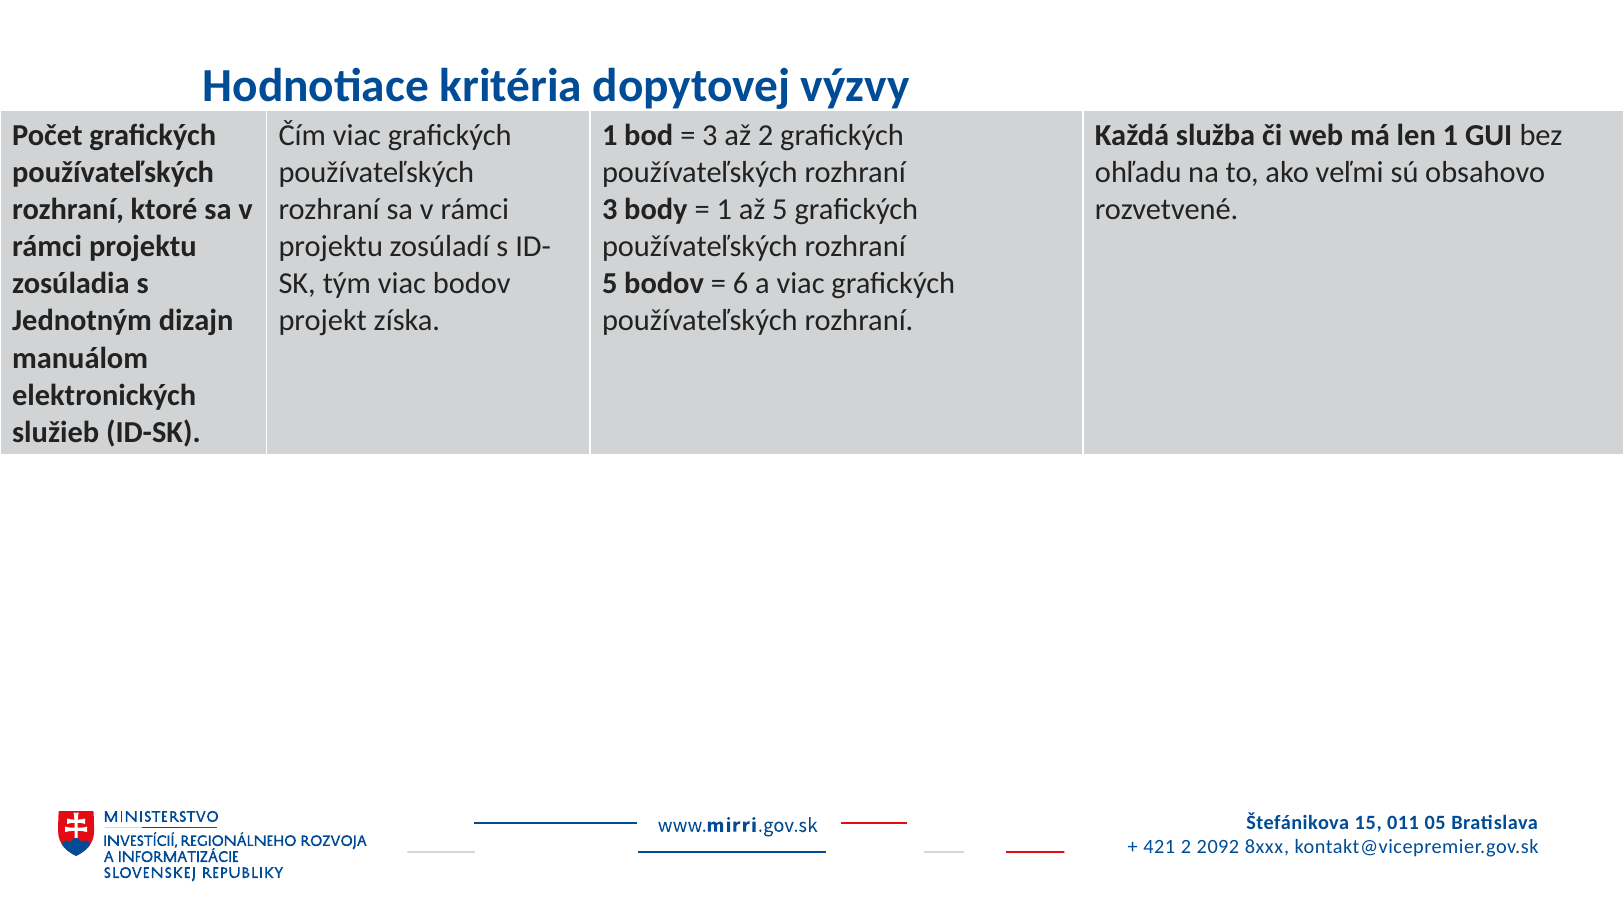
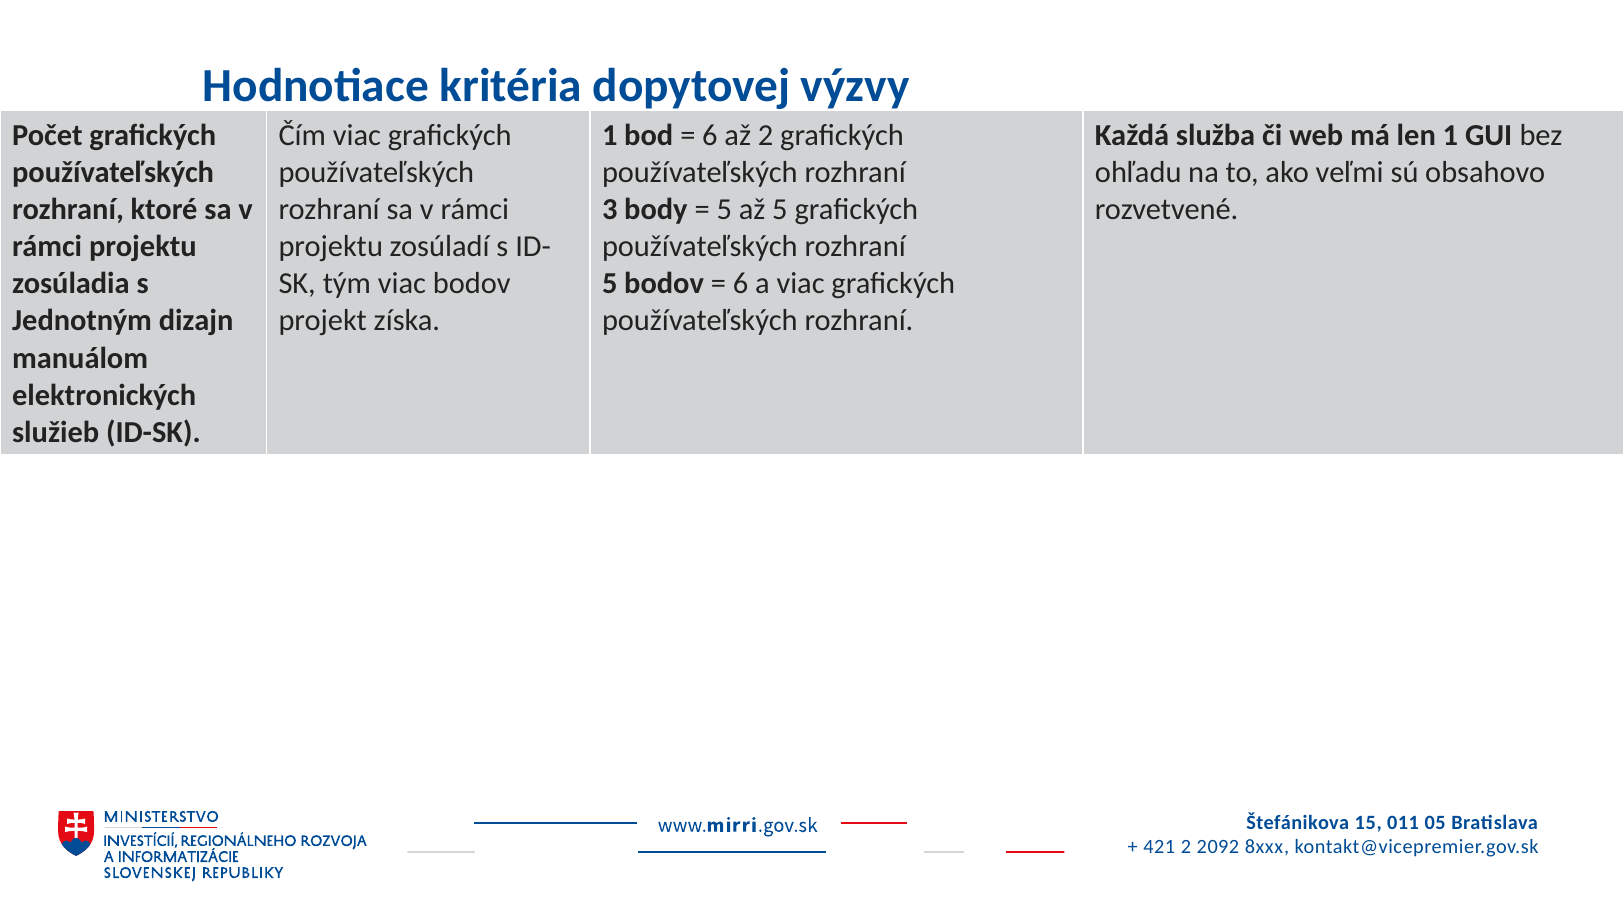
3 at (710, 135): 3 -> 6
1 at (724, 210): 1 -> 5
